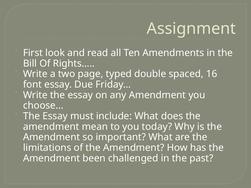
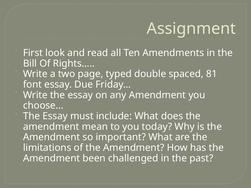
16: 16 -> 81
